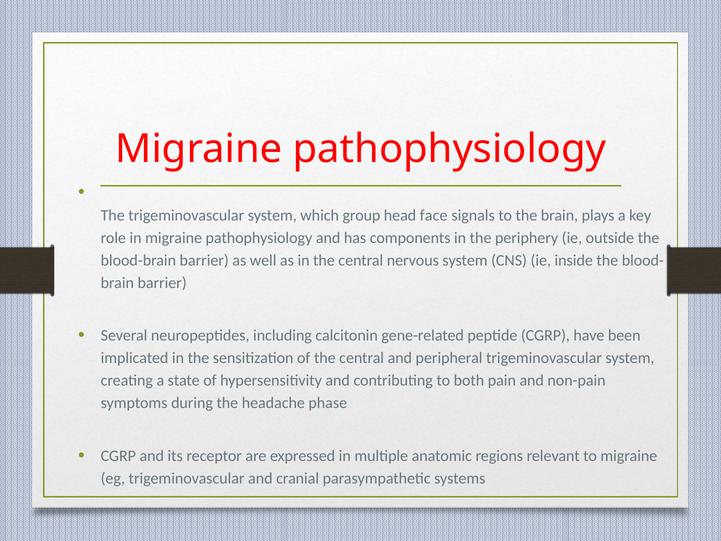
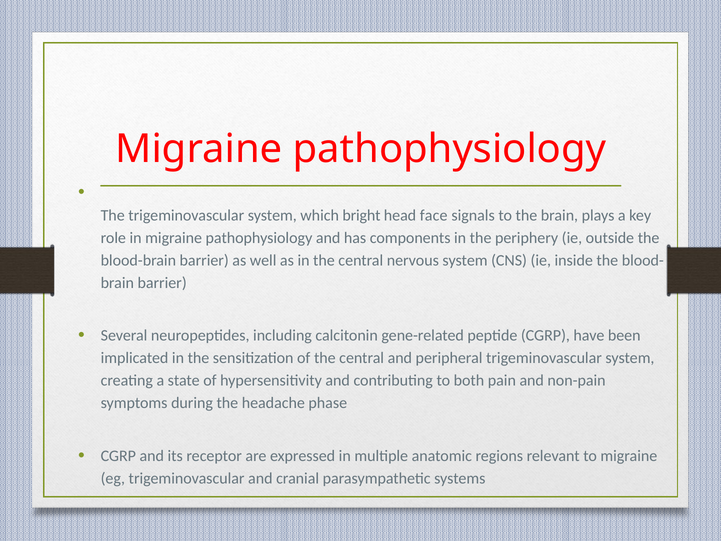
group: group -> bright
